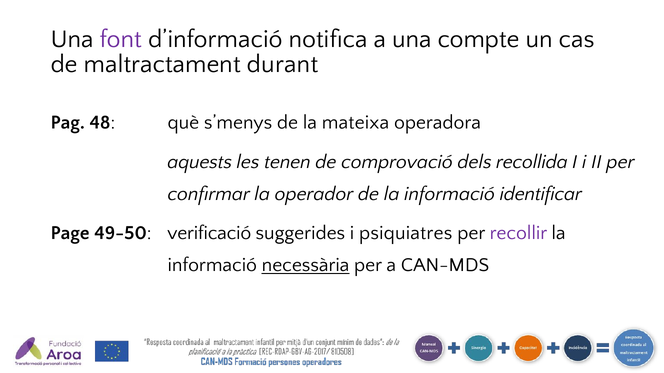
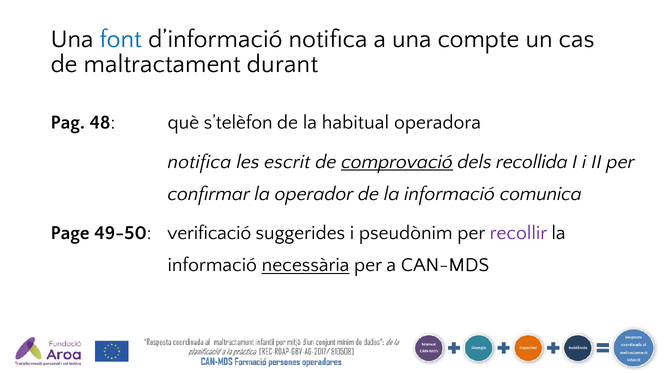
font colour: purple -> blue
s’menys: s’menys -> s’telèfon
mateixa: mateixa -> habitual
aquests at (200, 162): aquests -> notifica
tenen: tenen -> escrit
comprovació underline: none -> present
identificar: identificar -> comunica
psiquiatres: psiquiatres -> pseudònim
